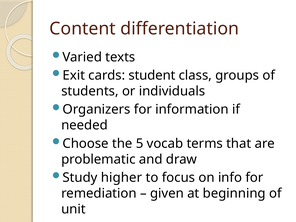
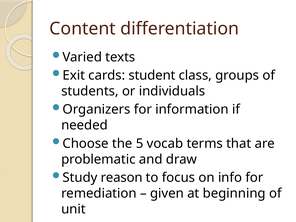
higher: higher -> reason
